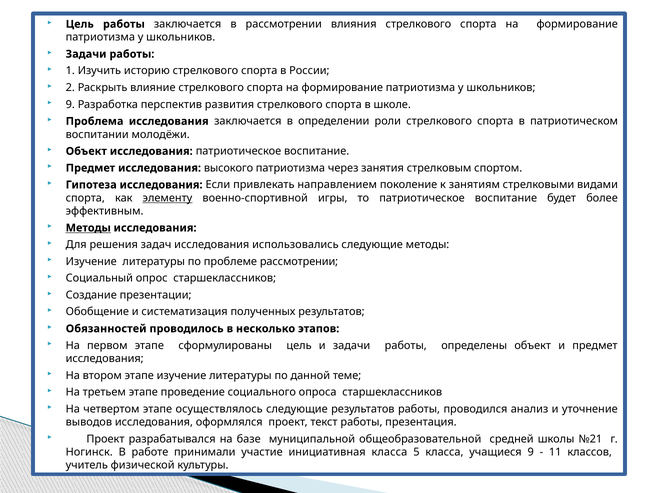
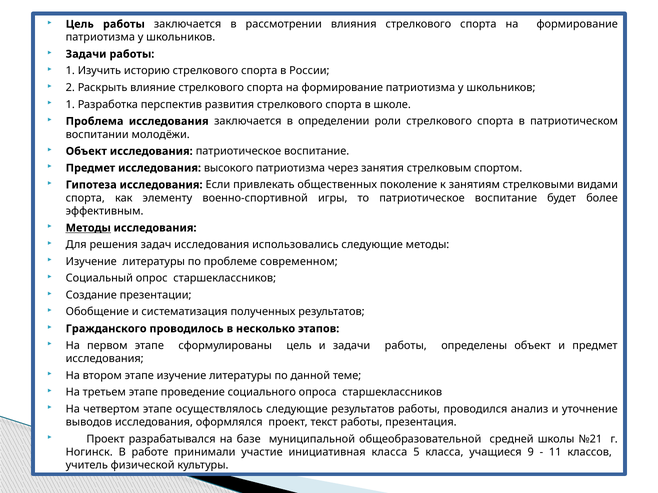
9 at (70, 105): 9 -> 1
направлением: направлением -> общественных
элементу underline: present -> none
проблеме рассмотрении: рассмотрении -> современном
Обязанностей: Обязанностей -> Гражданского
